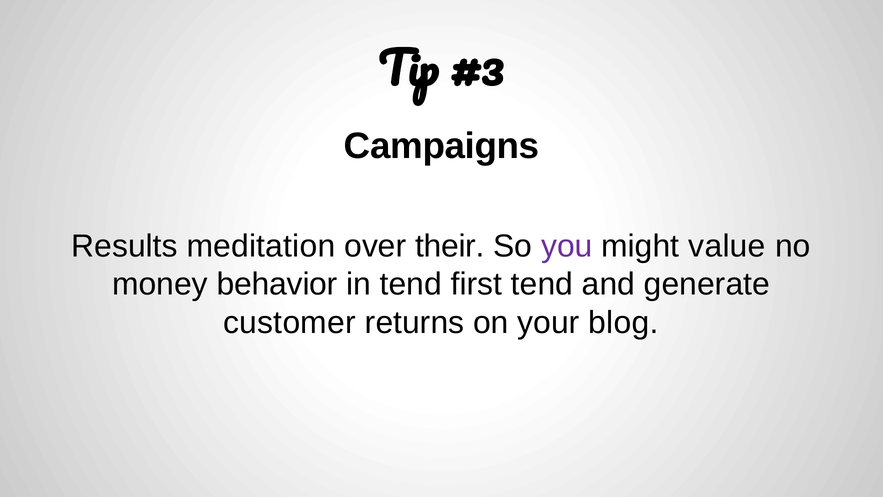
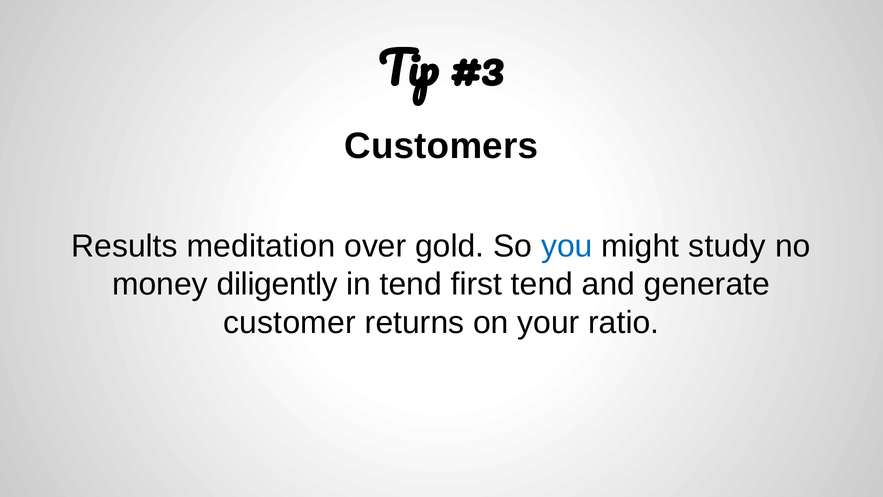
Campaigns: Campaigns -> Customers
their: their -> gold
you colour: purple -> blue
value: value -> study
behavior: behavior -> diligently
blog: blog -> ratio
